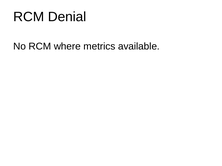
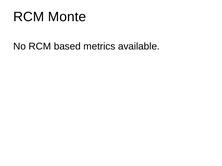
Denial: Denial -> Monte
where: where -> based
